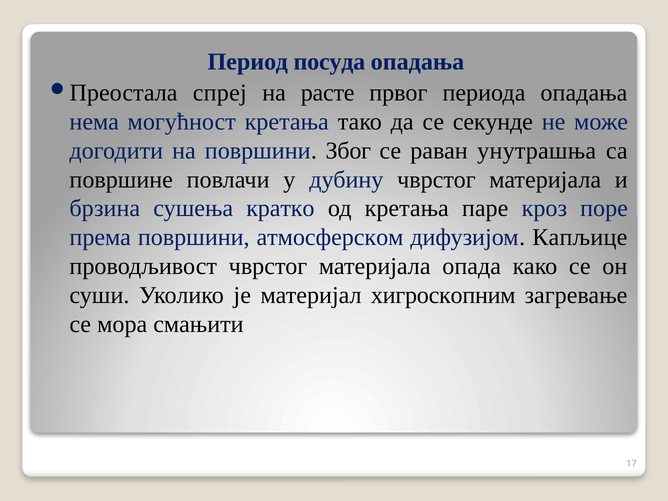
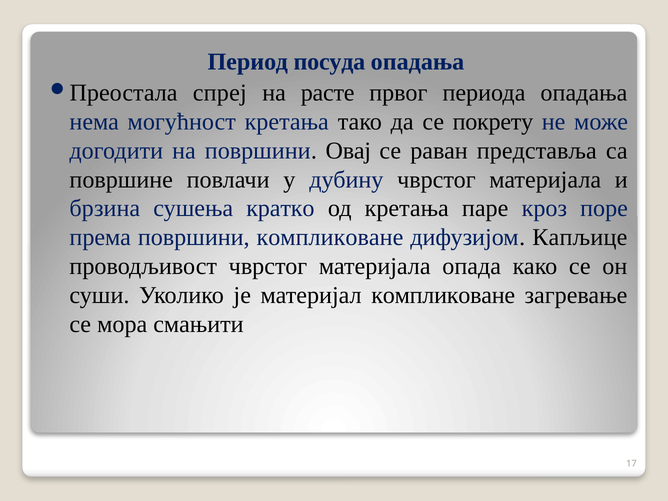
секунде: секунде -> покрету
Због: Због -> Овај
унутрашња: унутрашња -> представља
површини атмосферском: атмосферском -> компликоване
материјал хигроскопним: хигроскопним -> компликоване
